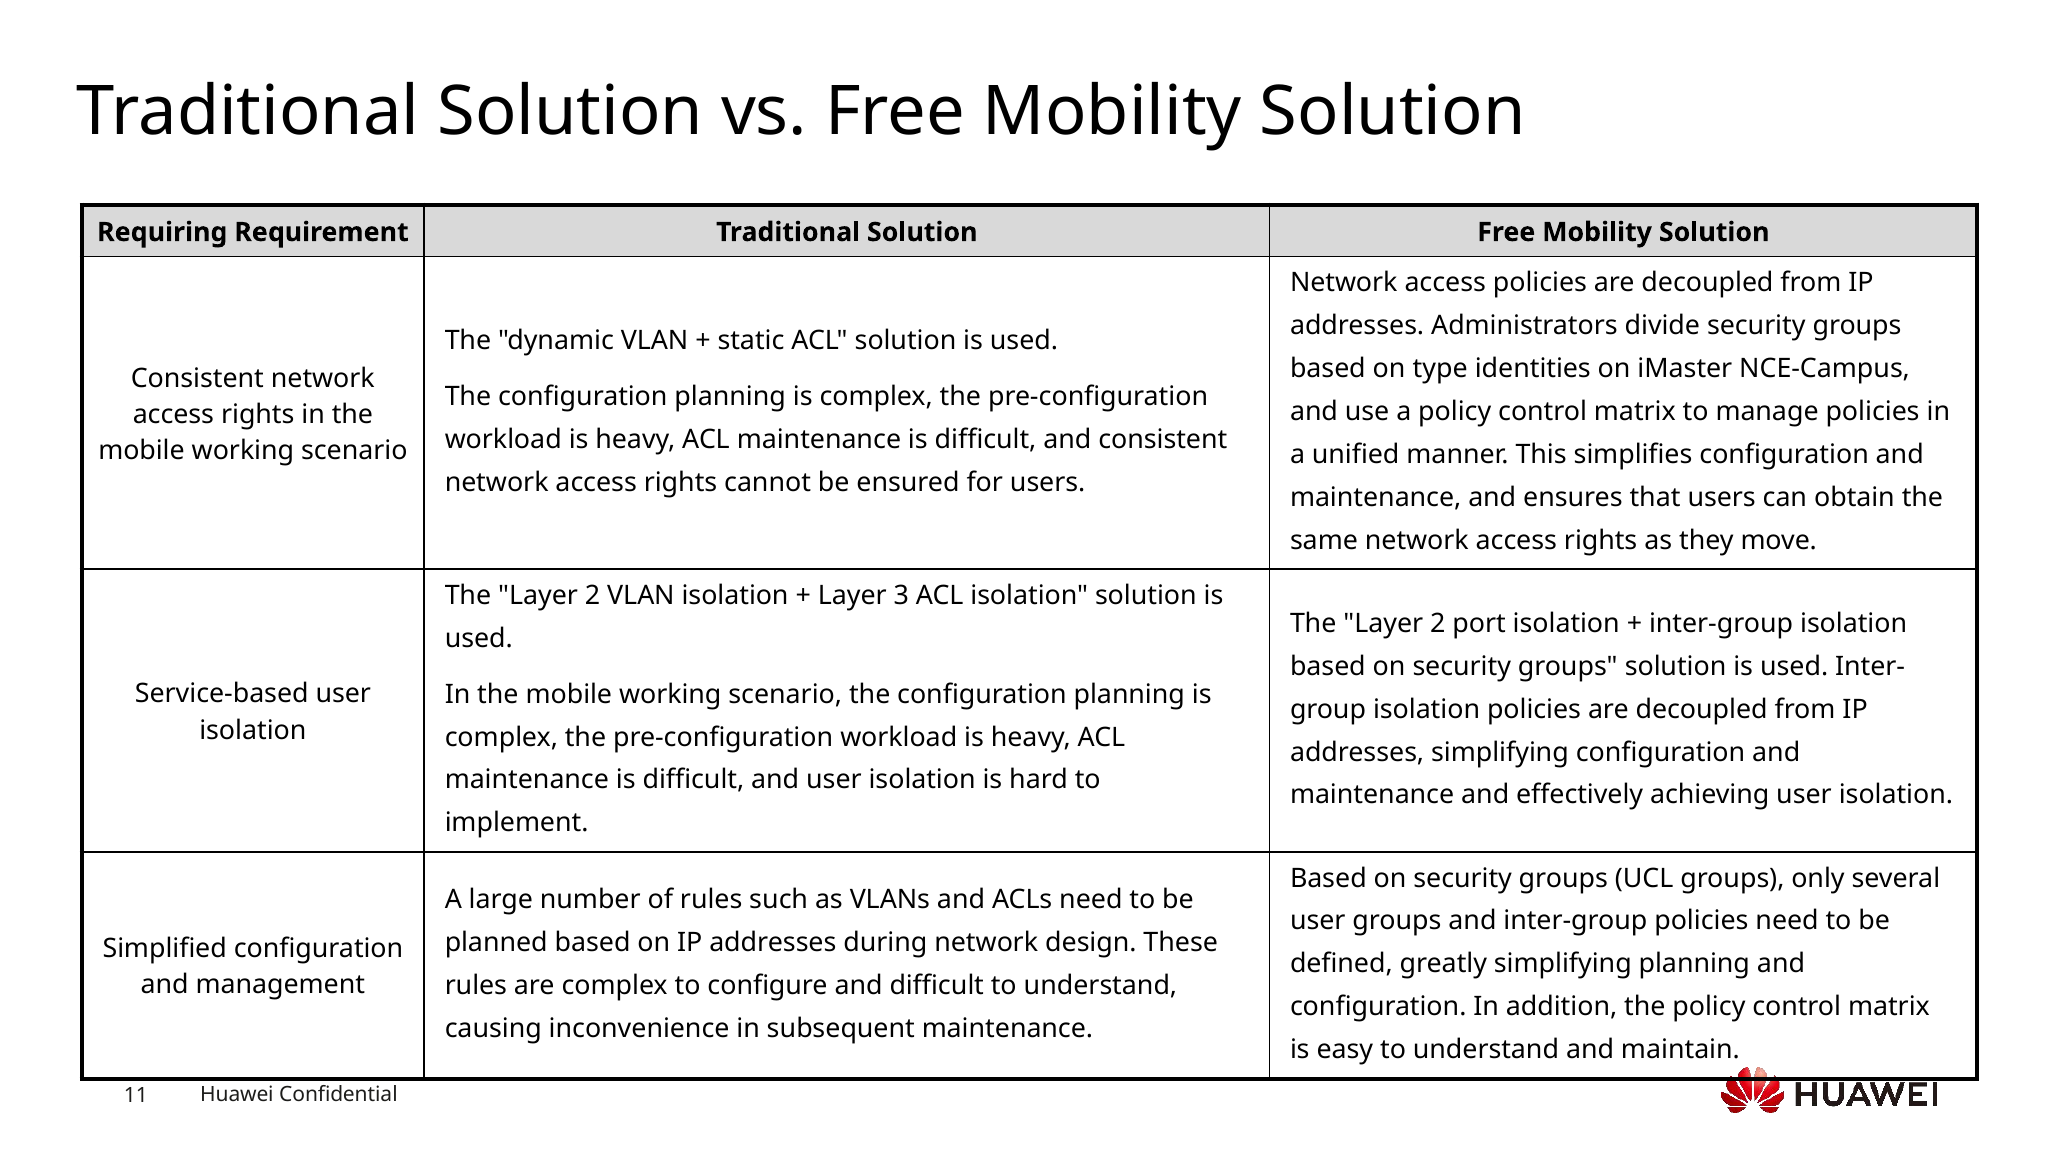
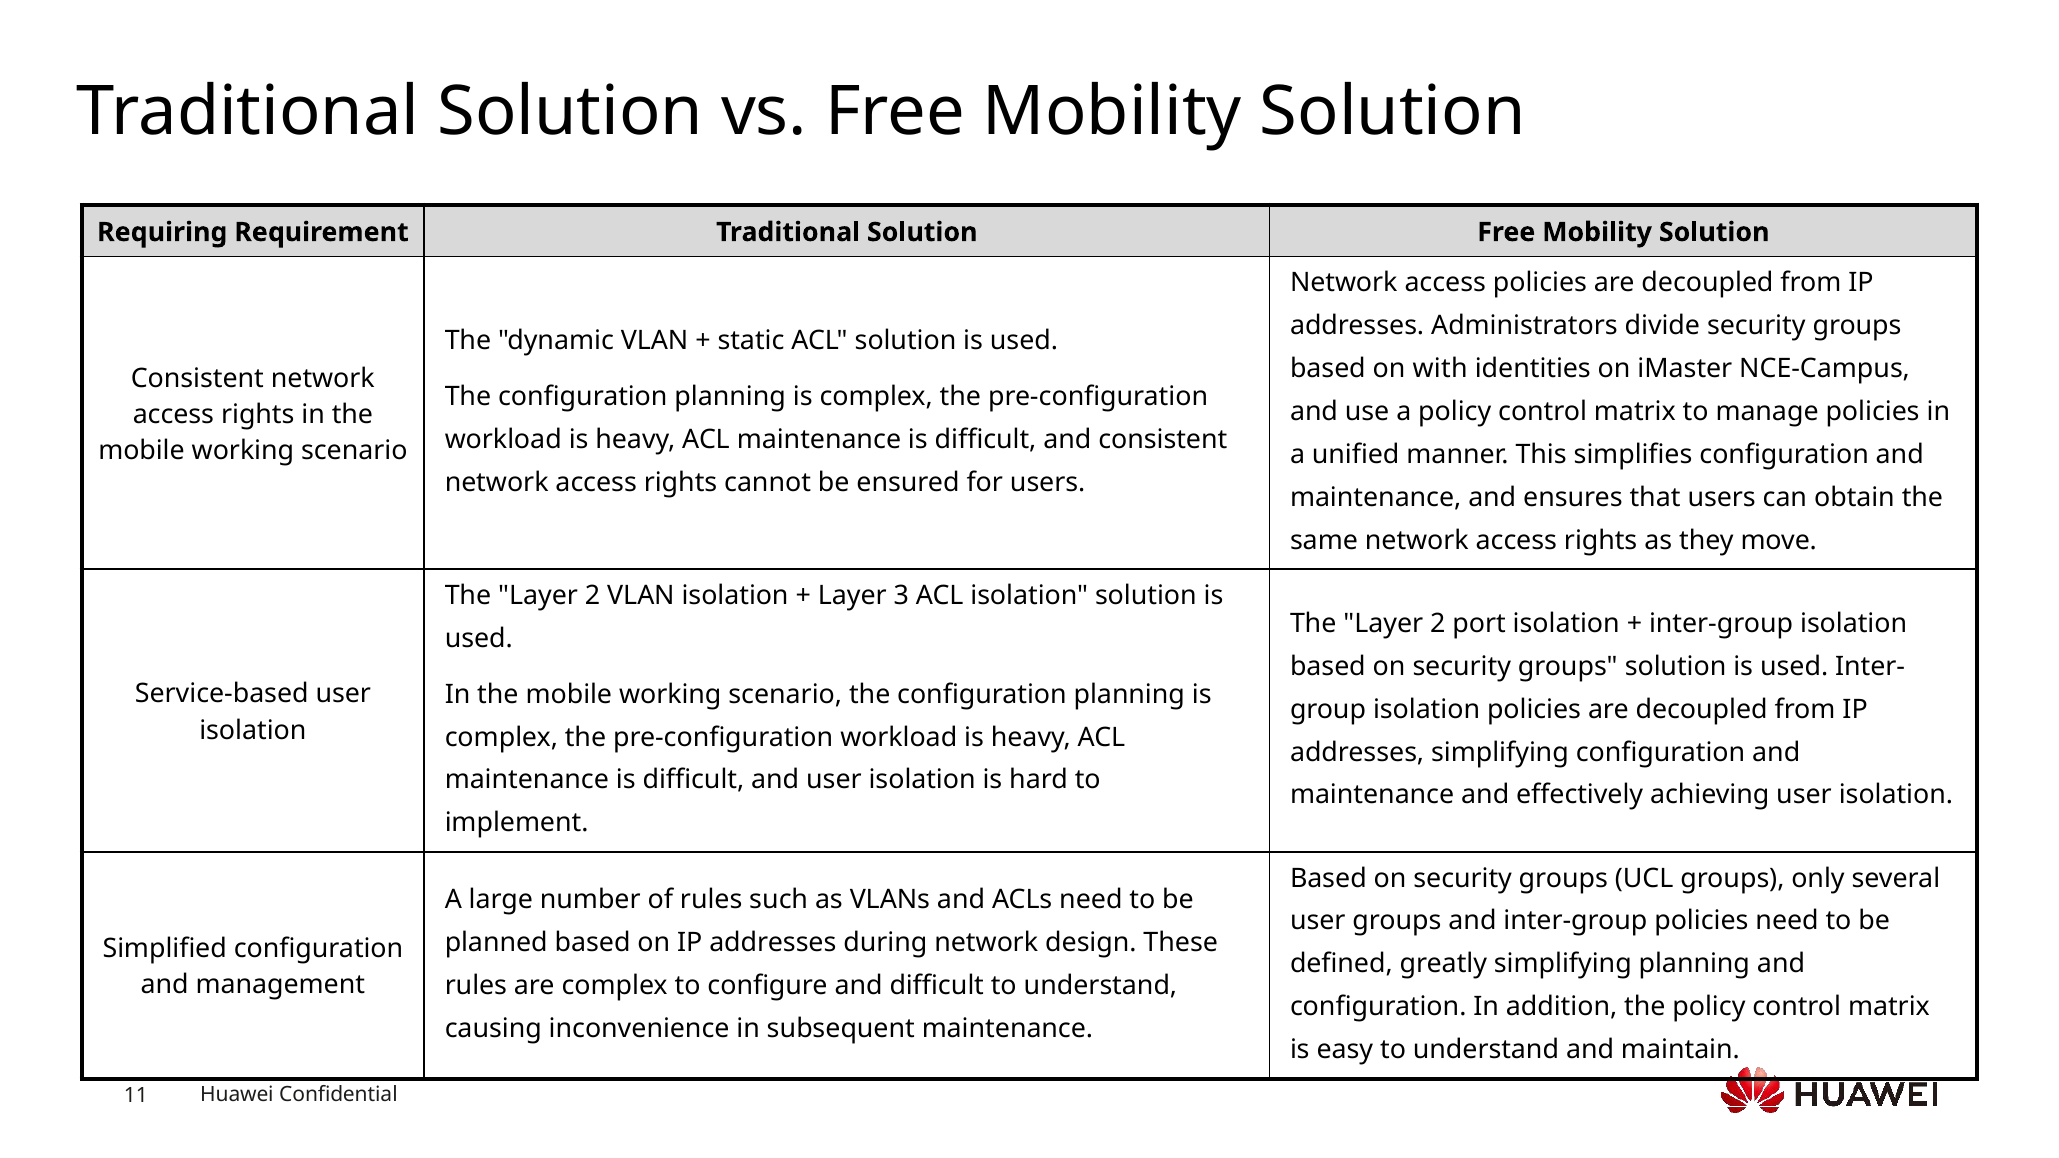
type: type -> with
